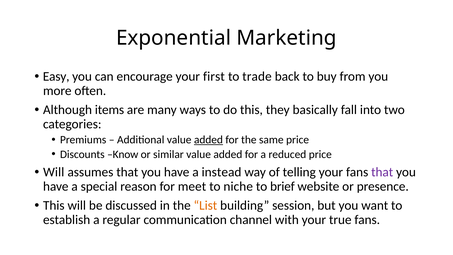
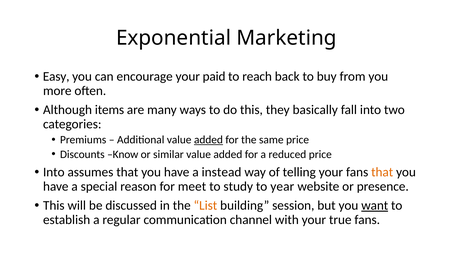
first: first -> paid
trade: trade -> reach
Will at (54, 172): Will -> Into
that at (382, 172) colour: purple -> orange
niche: niche -> study
brief: brief -> year
want underline: none -> present
